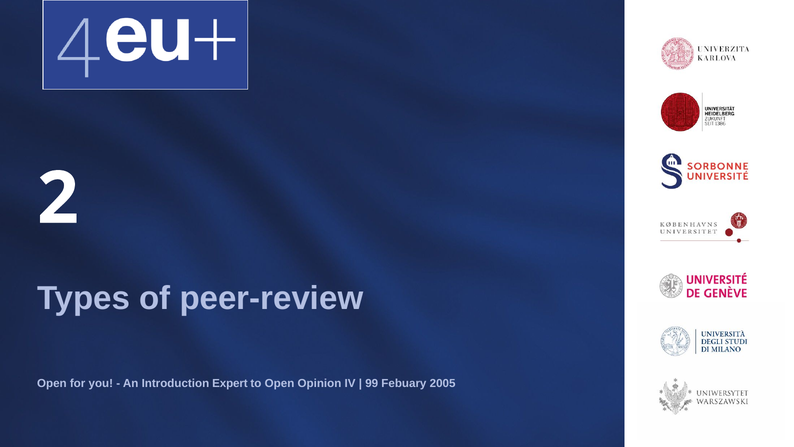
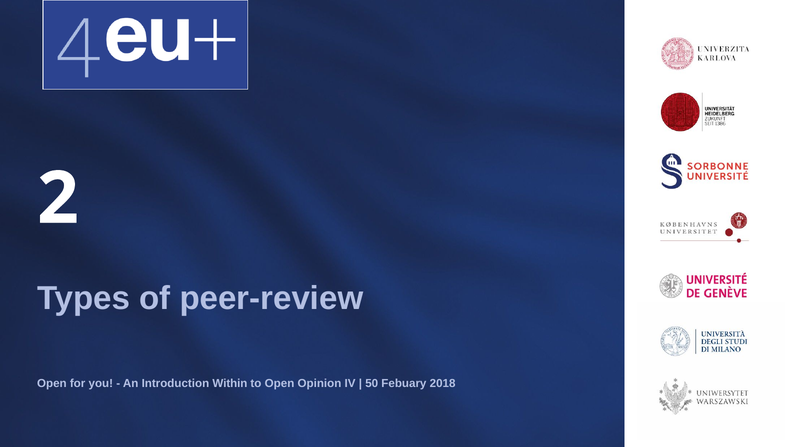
Expert: Expert -> Within
99: 99 -> 50
2005: 2005 -> 2018
